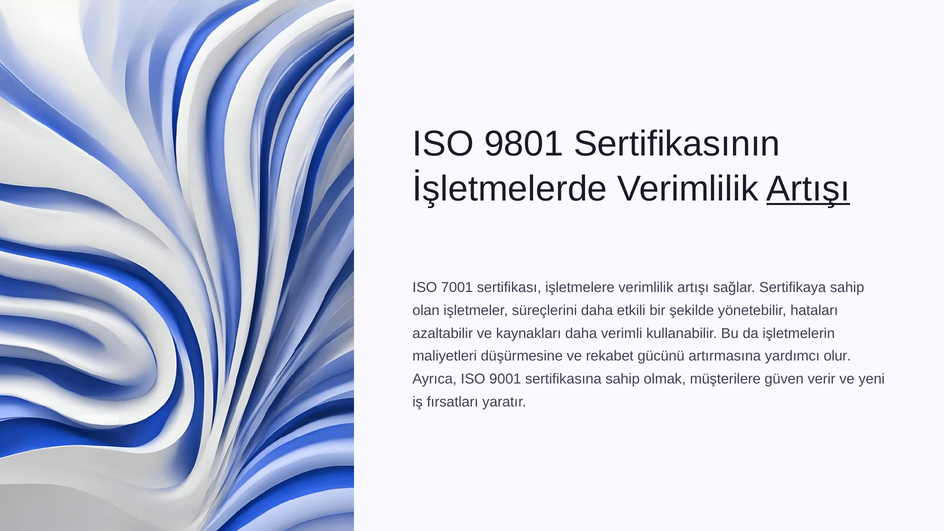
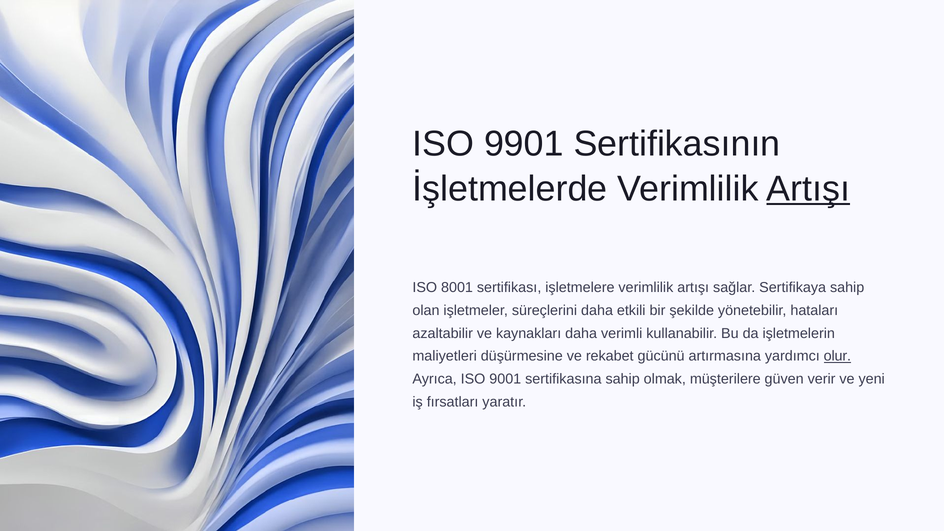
9801: 9801 -> 9901
7001: 7001 -> 8001
olur underline: none -> present
